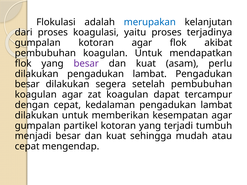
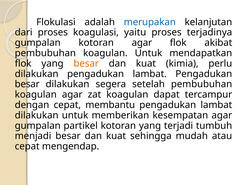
besar at (86, 64) colour: purple -> orange
asam: asam -> kimia
kedalaman: kedalaman -> membantu
